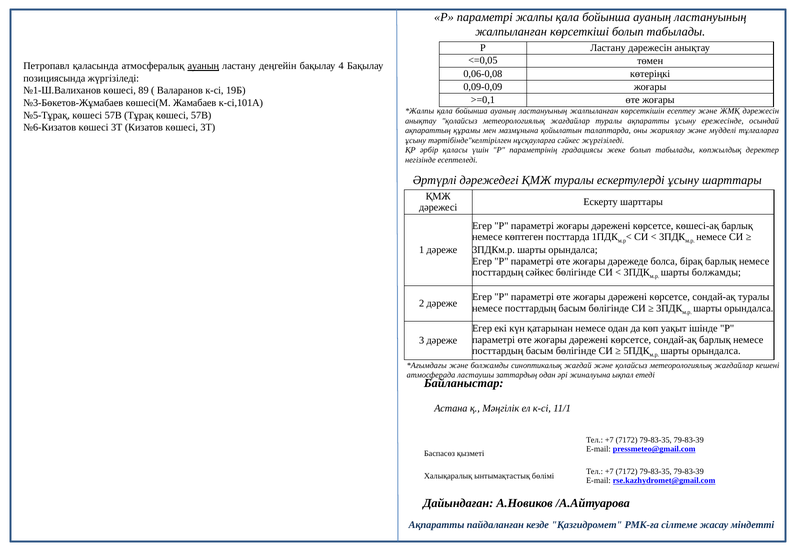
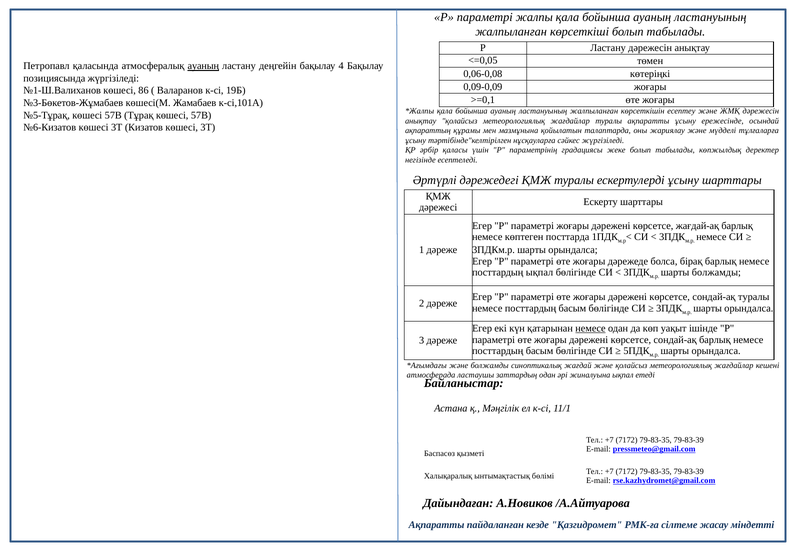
89: 89 -> 86
көшесі-ақ: көшесі-ақ -> жағдай-ақ
посттардың сәйкес: сәйкес -> ықпал
немесе at (590, 329) underline: none -> present
